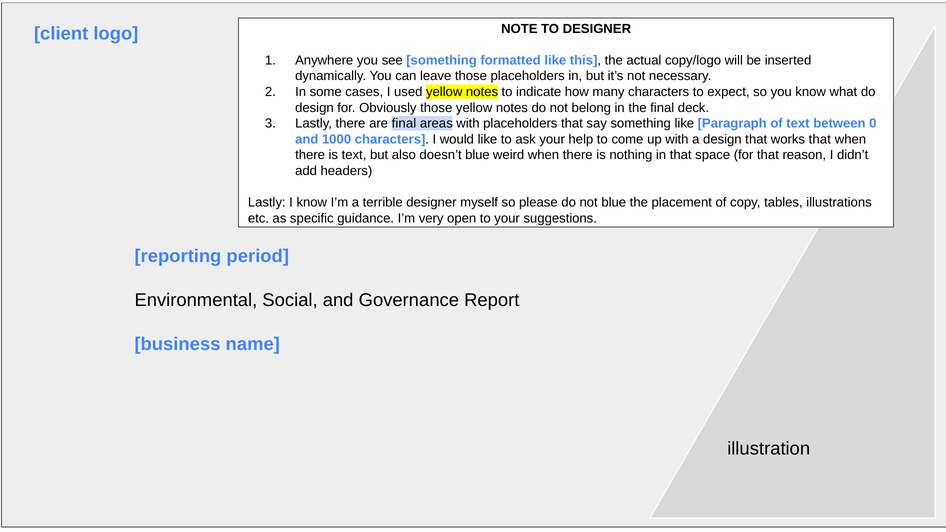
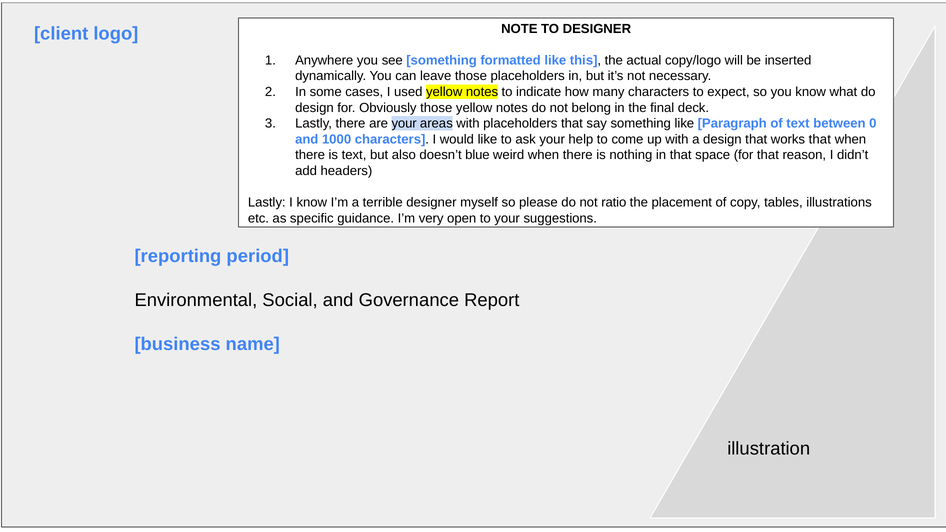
are final: final -> your
not blue: blue -> ratio
